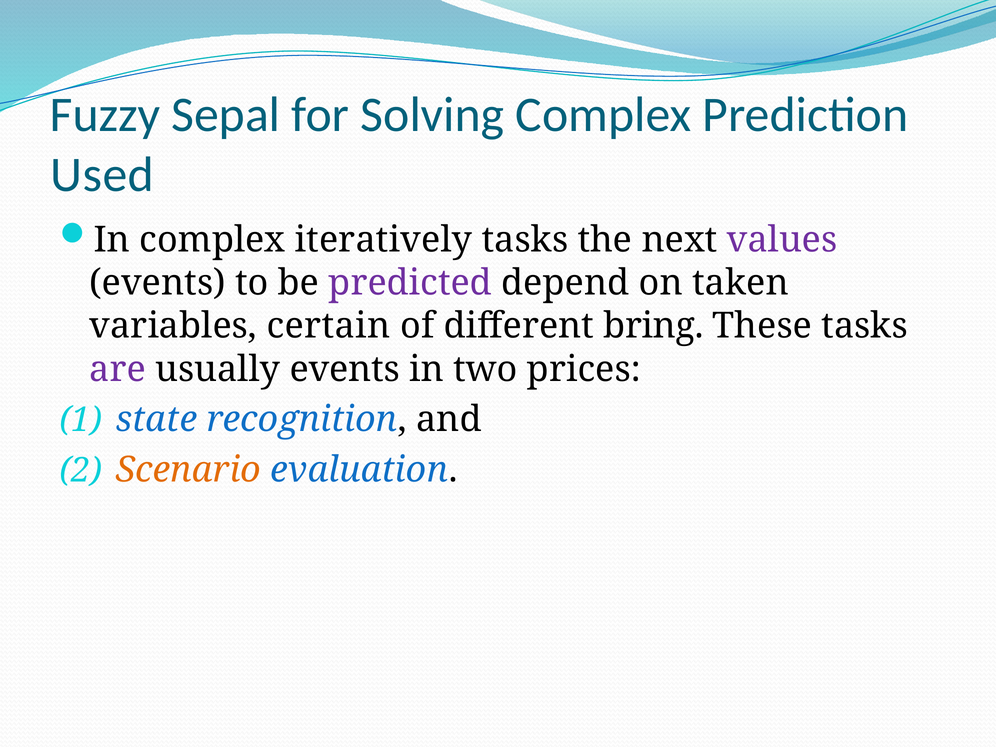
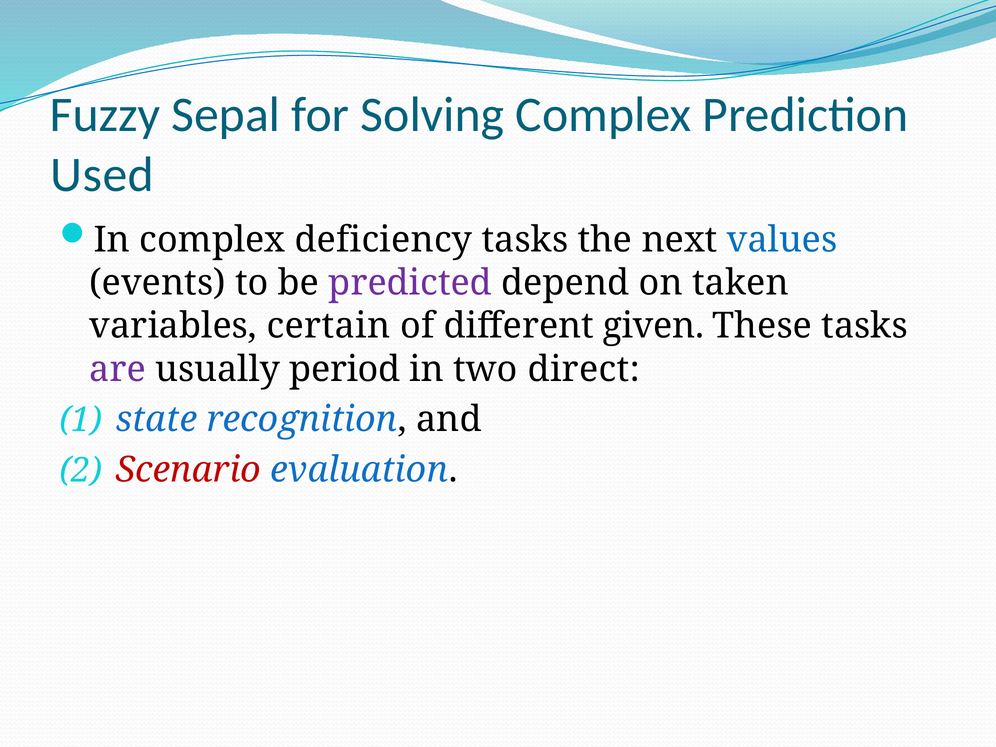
iteratively: iteratively -> deficiency
values colour: purple -> blue
bring: bring -> given
usually events: events -> period
prices: prices -> direct
Scenario colour: orange -> red
